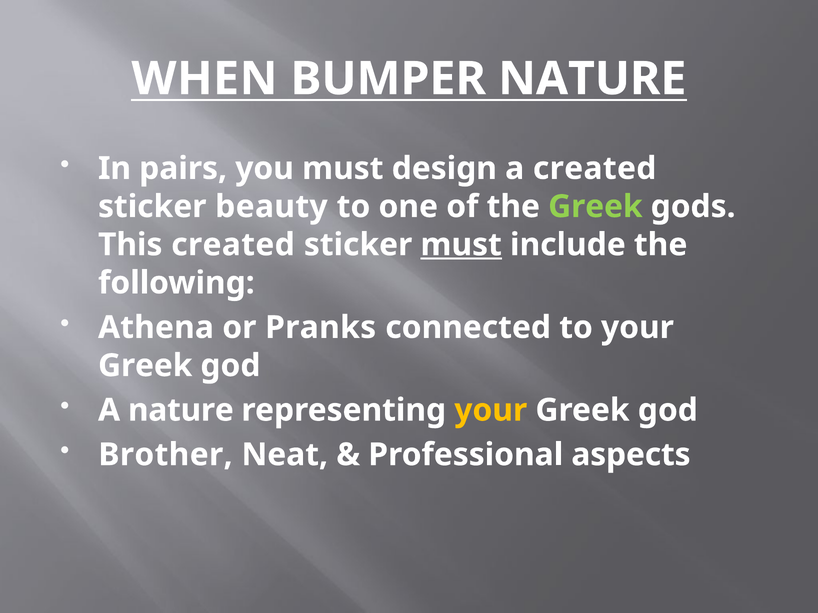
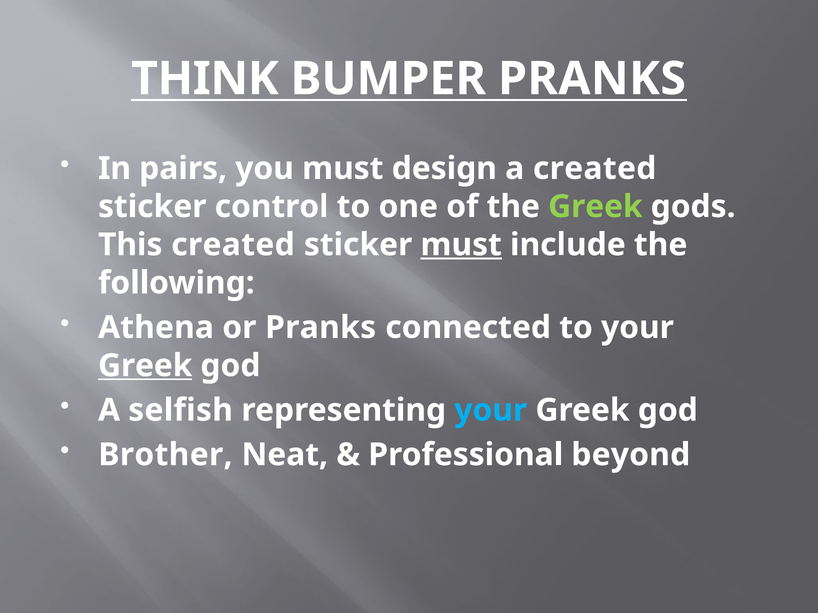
WHEN: WHEN -> THINK
BUMPER NATURE: NATURE -> PRANKS
beauty: beauty -> control
Greek at (145, 366) underline: none -> present
A nature: nature -> selfish
your at (491, 410) colour: yellow -> light blue
aspects: aspects -> beyond
